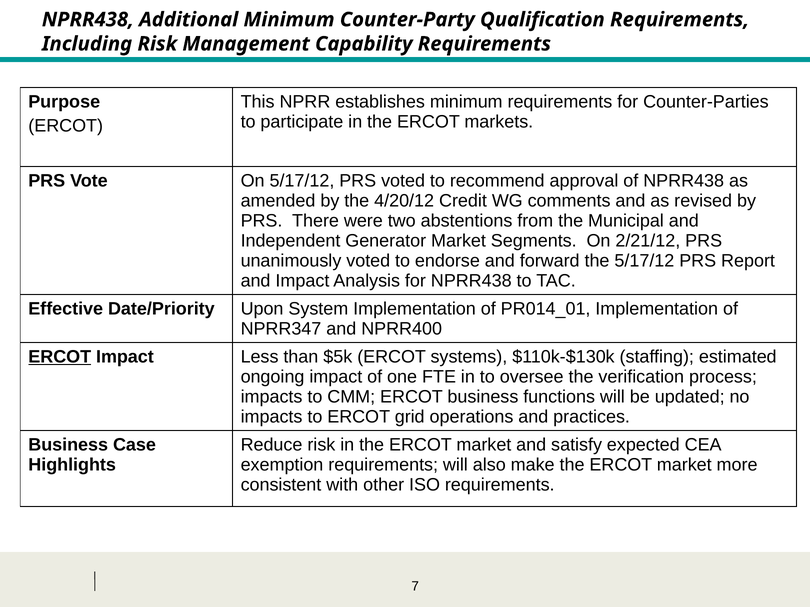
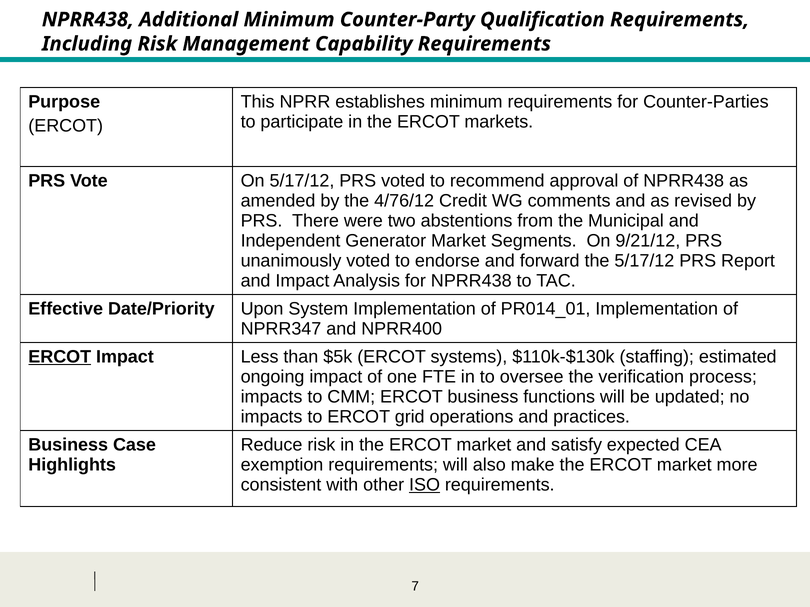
4/20/12: 4/20/12 -> 4/76/12
2/21/12: 2/21/12 -> 9/21/12
ISO underline: none -> present
